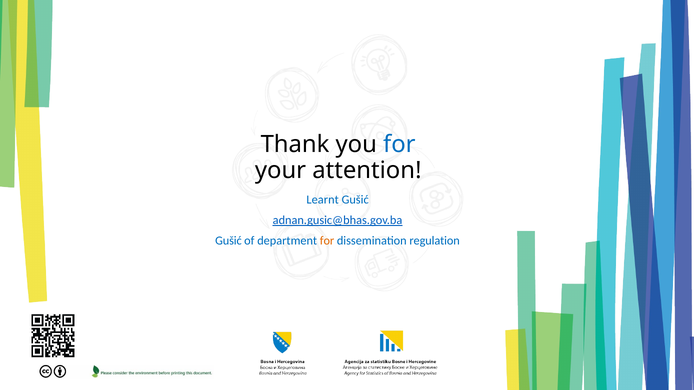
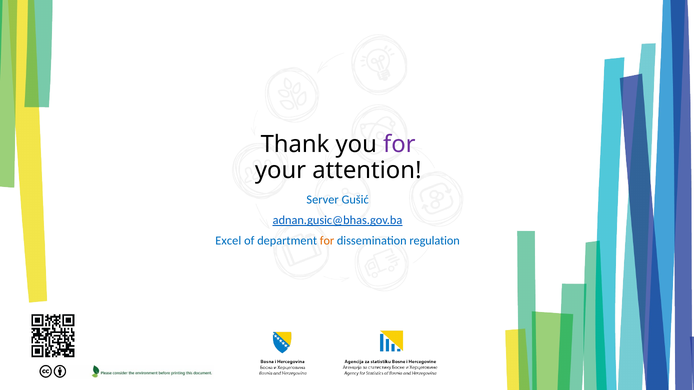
for at (399, 145) colour: blue -> purple
Learnt: Learnt -> Server
Gušić at (228, 241): Gušić -> Excel
